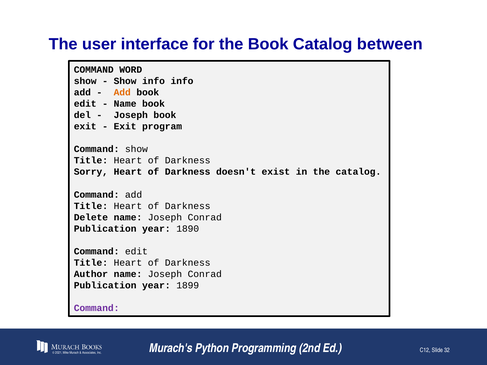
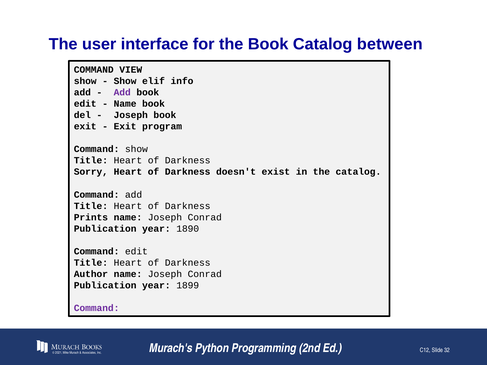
WORD: WORD -> VIEW
Show info: info -> elif
Add at (122, 92) colour: orange -> purple
Delete: Delete -> Prints
